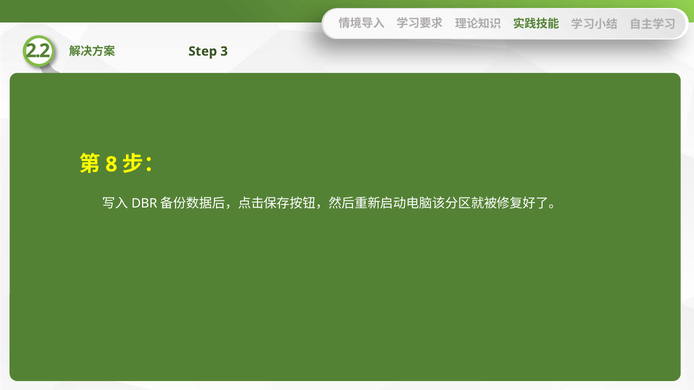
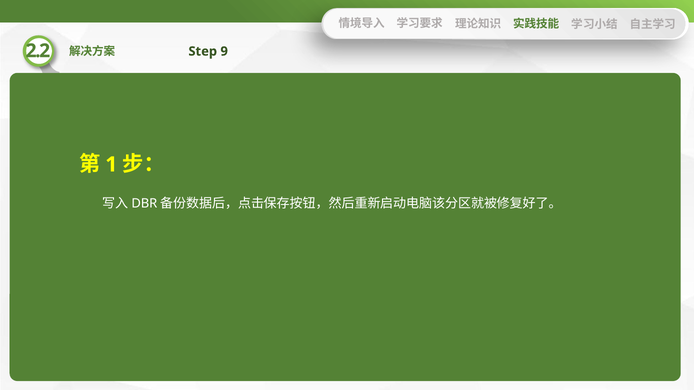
3: 3 -> 9
8: 8 -> 1
